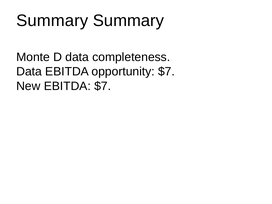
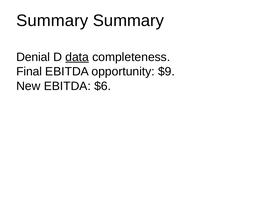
Monte: Monte -> Denial
data at (77, 57) underline: none -> present
Data at (29, 72): Data -> Final
opportunity $7: $7 -> $9
EBITDA $7: $7 -> $6
